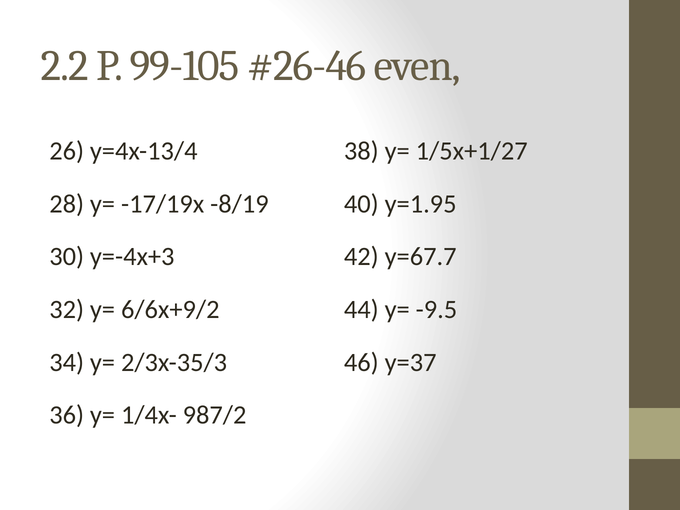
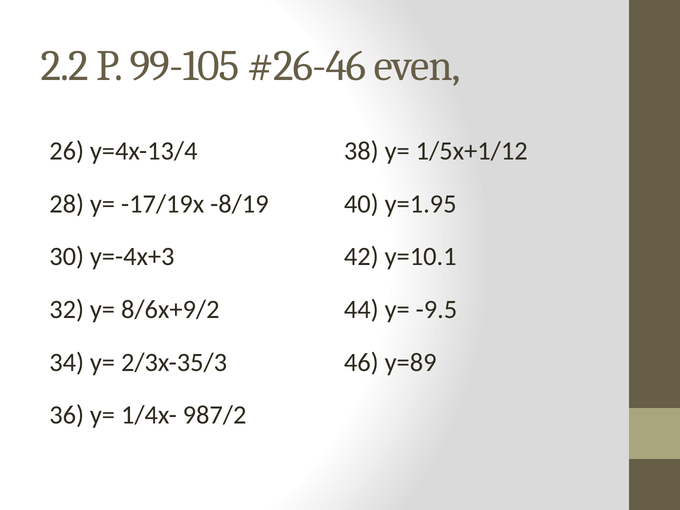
1/5x+1/27: 1/5x+1/27 -> 1/5x+1/12
y=67.7: y=67.7 -> y=10.1
6/6x+9/2: 6/6x+9/2 -> 8/6x+9/2
y=37: y=37 -> y=89
